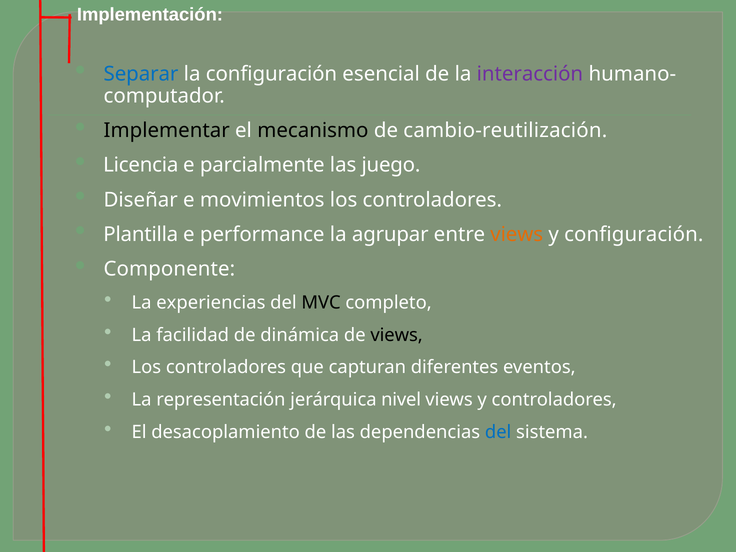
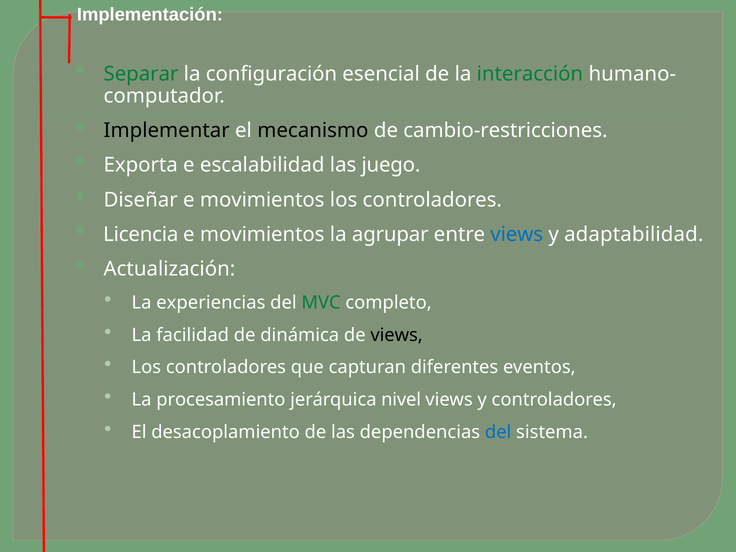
Separar colour: blue -> green
interacción colour: purple -> green
cambio-reutilización: cambio-reutilización -> cambio-restricciones
Licencia: Licencia -> Exporta
parcialmente: parcialmente -> escalabilidad
Plantilla: Plantilla -> Licencia
performance at (262, 234): performance -> movimientos
views at (517, 234) colour: orange -> blue
y configuración: configuración -> adaptabilidad
Componente: Componente -> Actualización
MVC colour: black -> green
representación: representación -> procesamiento
